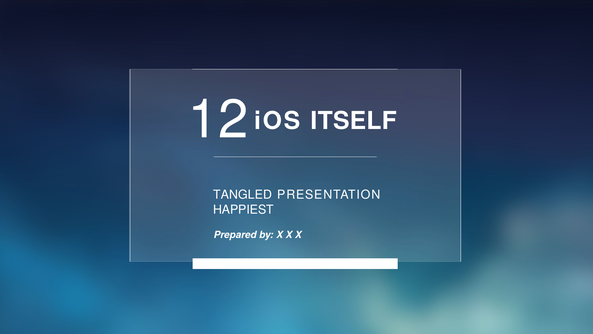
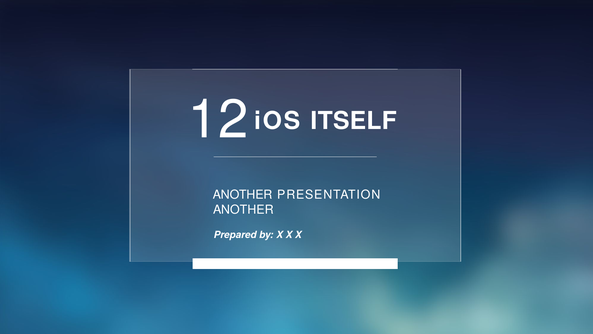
TANGLED at (243, 195): TANGLED -> ANOTHER
HAPPIEST at (243, 209): HAPPIEST -> ANOTHER
